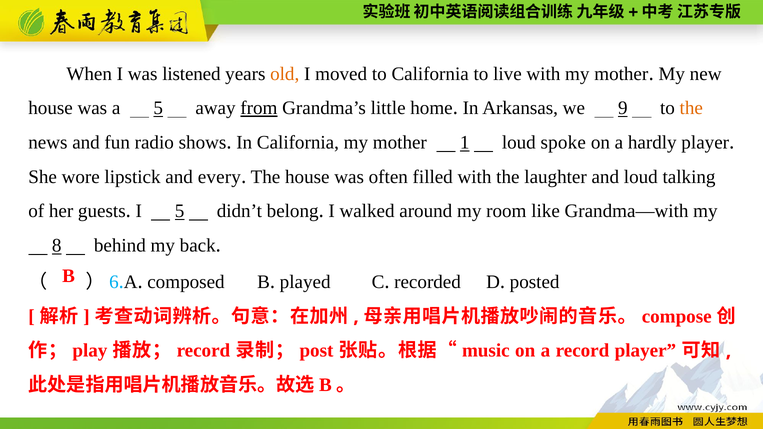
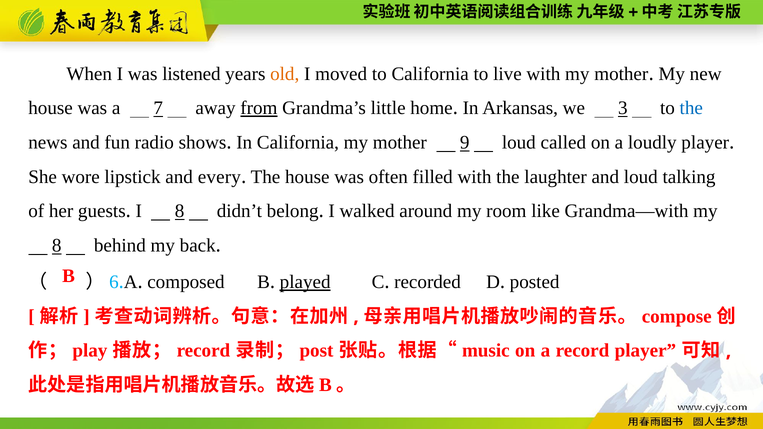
a 5: 5 -> 7
9: 9 -> 3
the at (691, 108) colour: orange -> blue
1: 1 -> 9
spoke: spoke -> called
hardly: hardly -> loudly
I 5: 5 -> 8
played underline: none -> present
